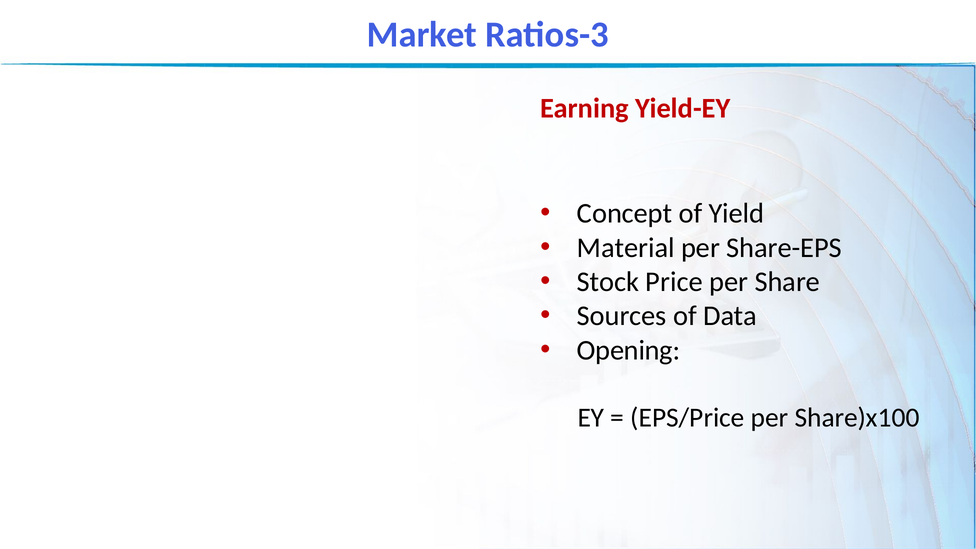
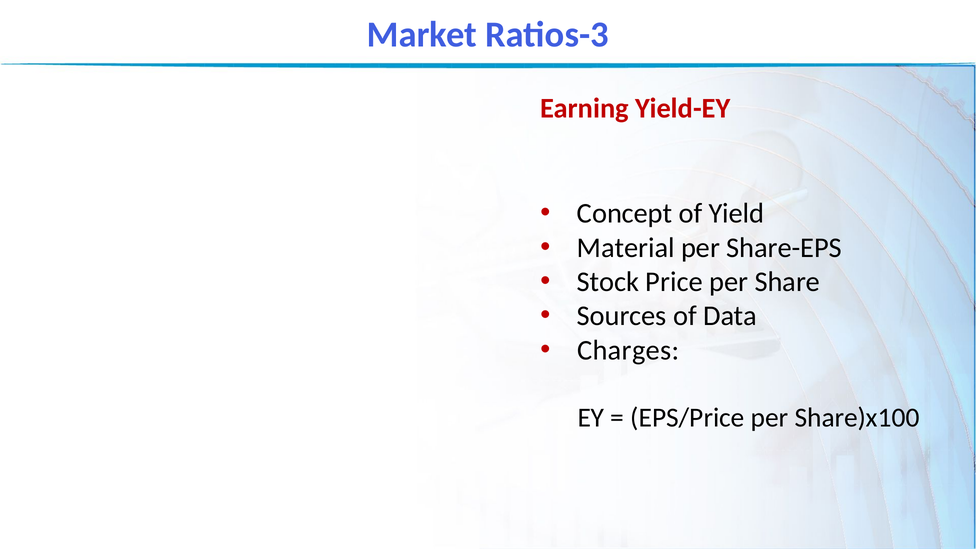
Opening: Opening -> Charges
